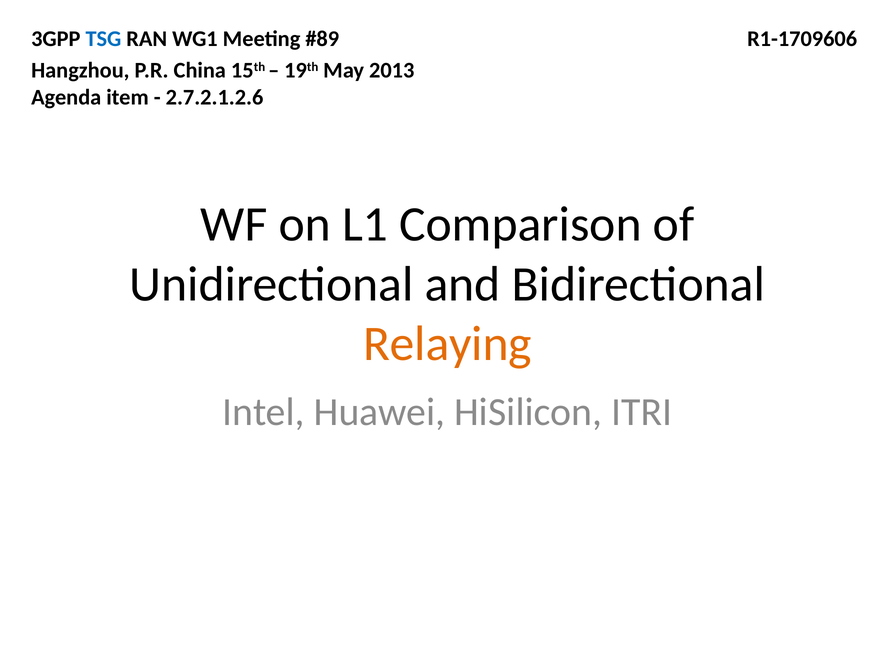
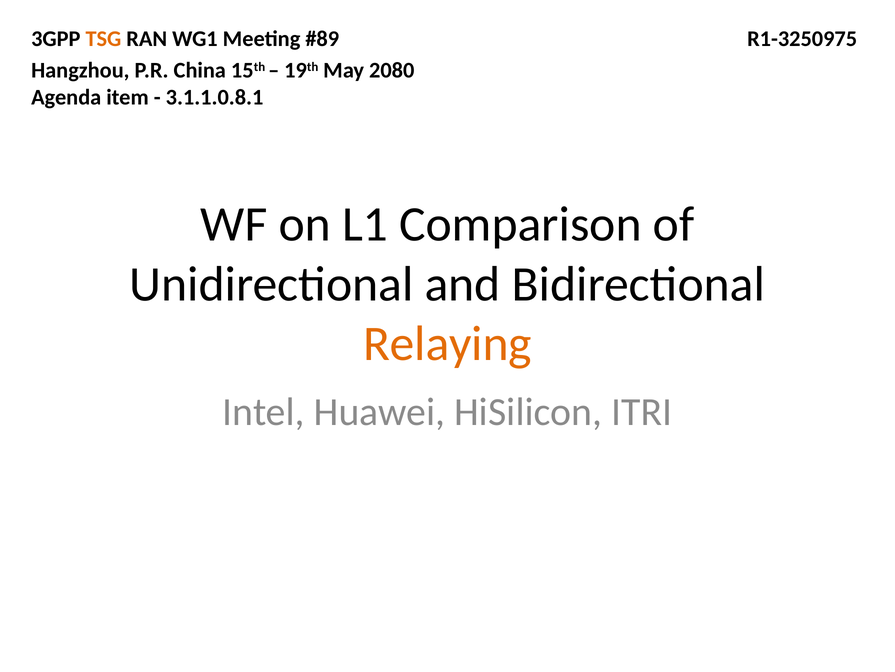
TSG colour: blue -> orange
R1-1709606: R1-1709606 -> R1-3250975
2013: 2013 -> 2080
2.7.2.1.2.6: 2.7.2.1.2.6 -> 3.1.1.0.8.1
